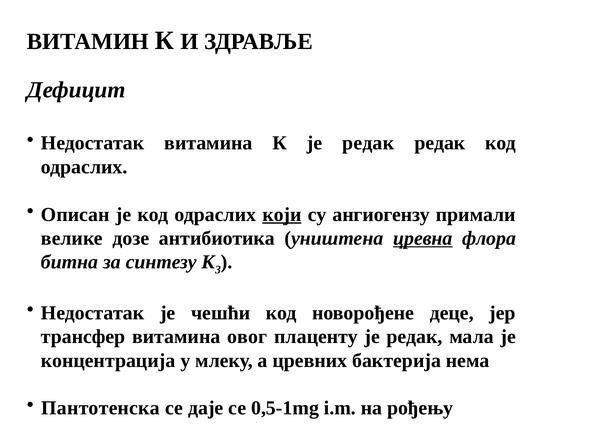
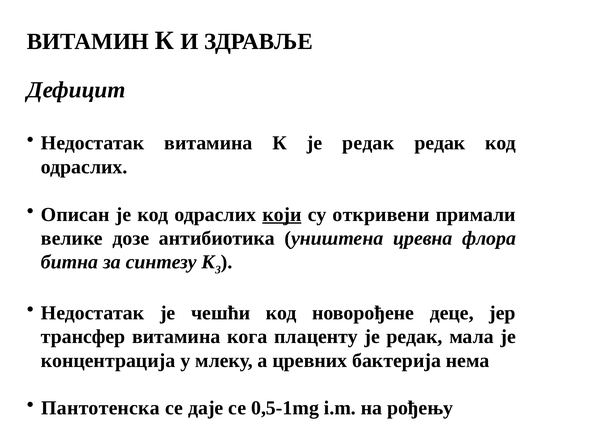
ангиогензу: ангиогензу -> откривени
цревна underline: present -> none
овог: овог -> кога
